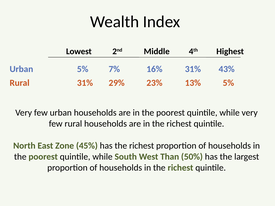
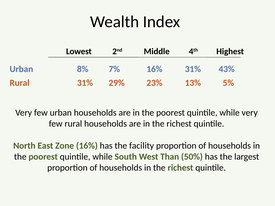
Urban 5%: 5% -> 8%
Zone 45%: 45% -> 16%
has the richest: richest -> facility
